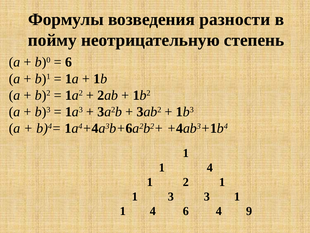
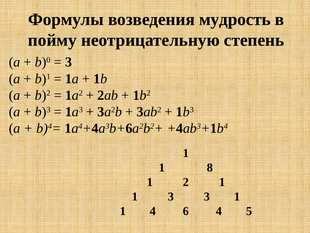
разности: разности -> мудрость
6 at (68, 62): 6 -> 3
4 at (210, 167): 4 -> 8
9: 9 -> 5
